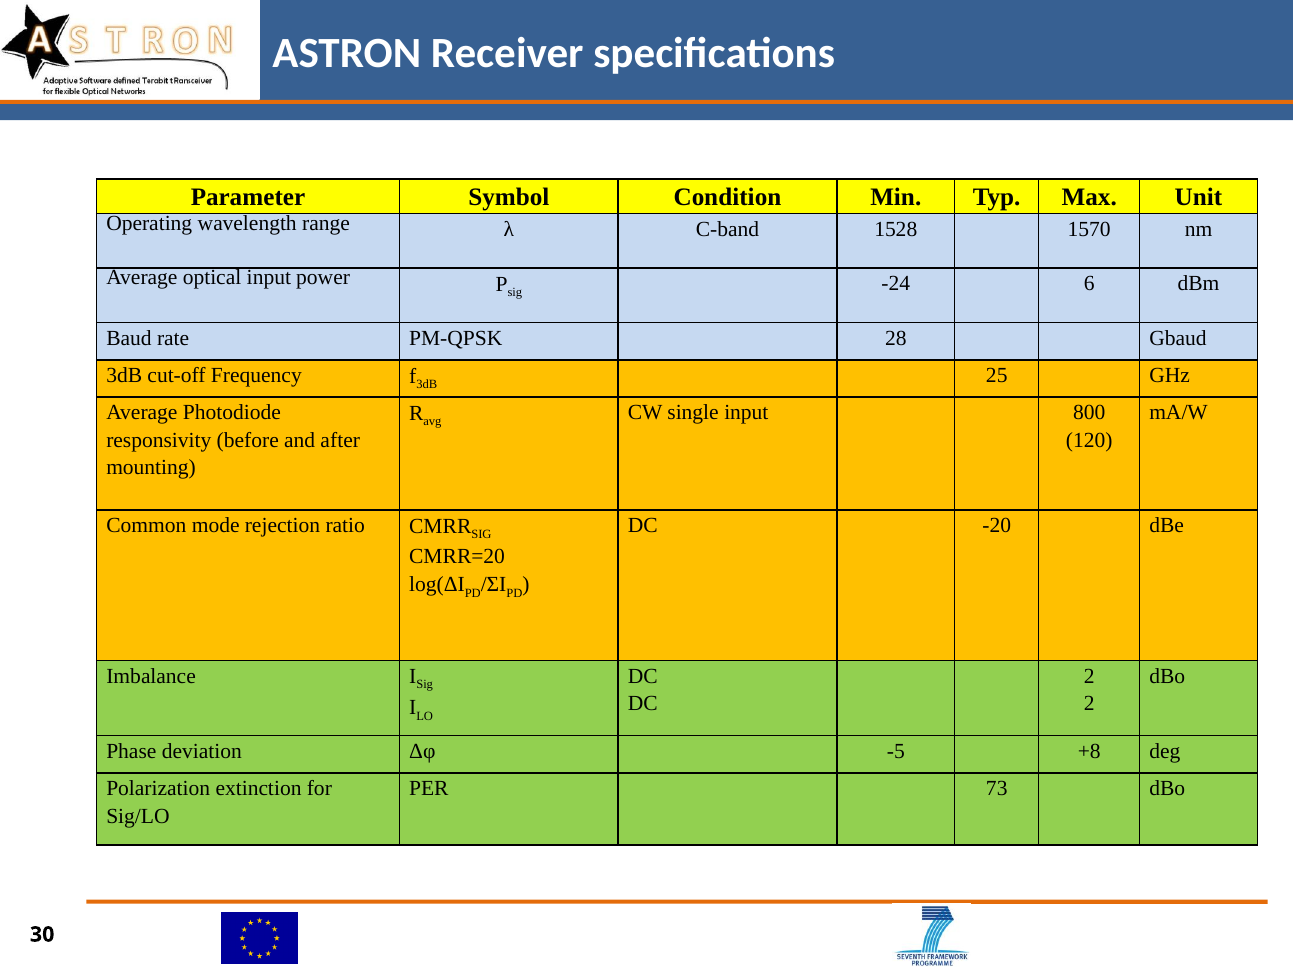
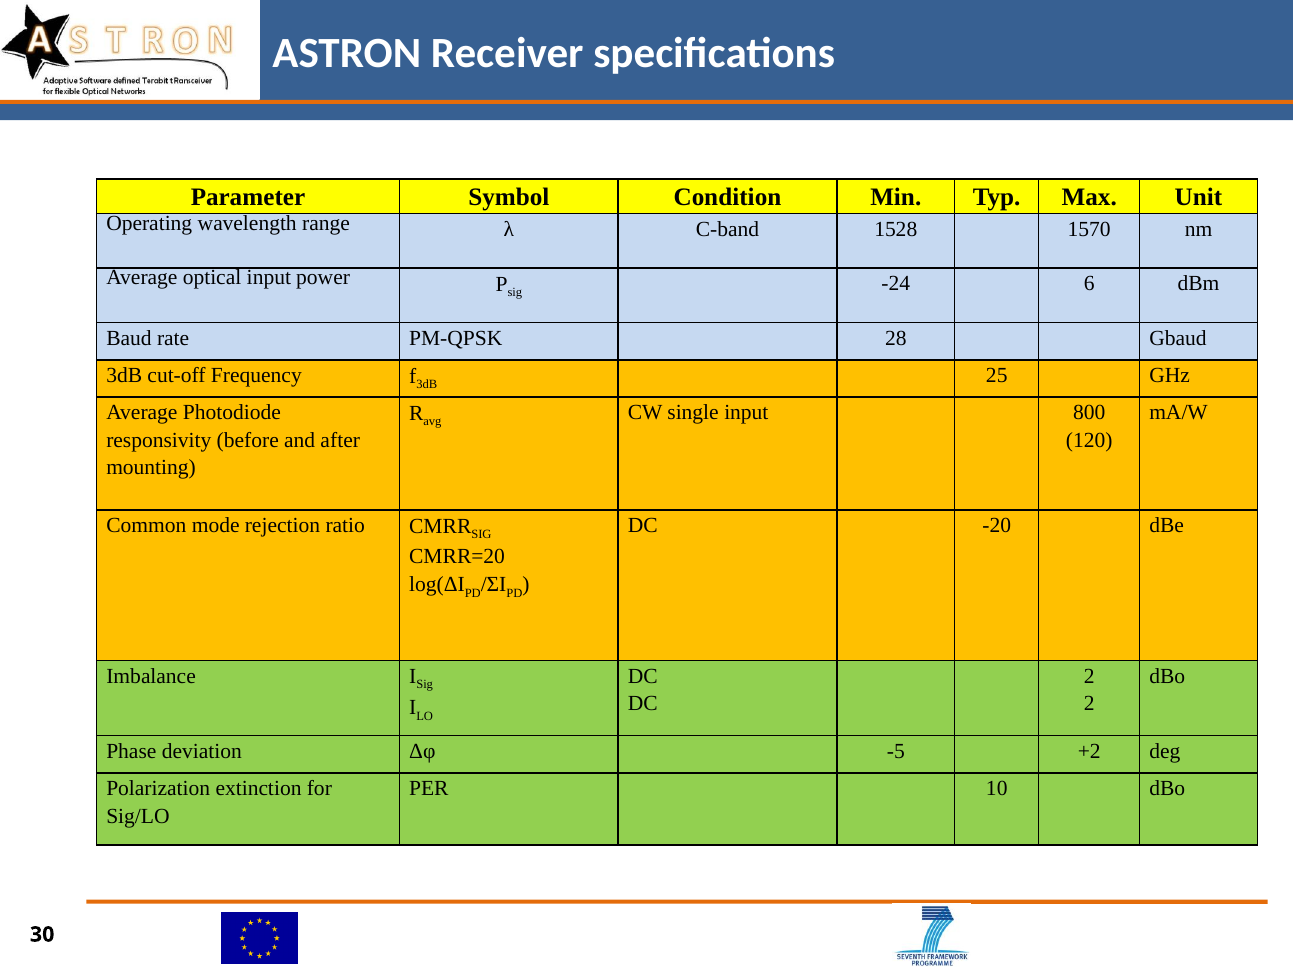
+8: +8 -> +2
73: 73 -> 10
